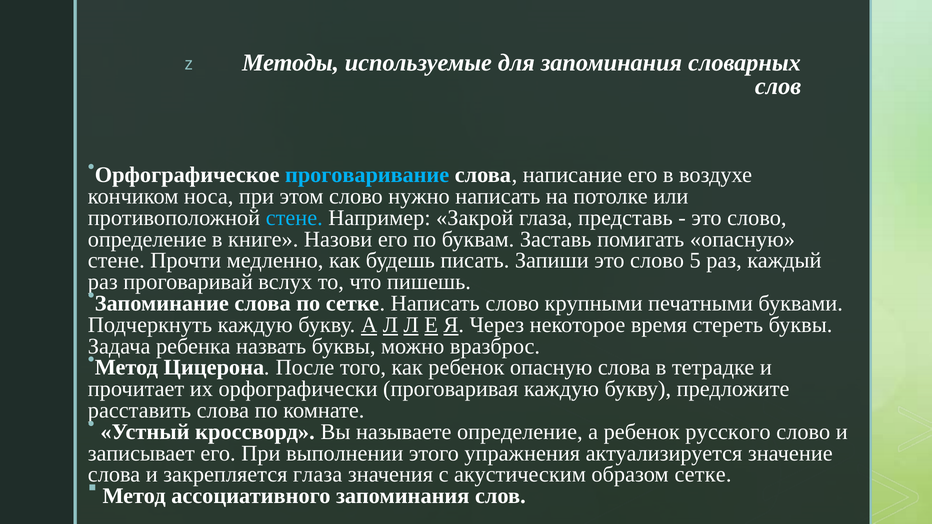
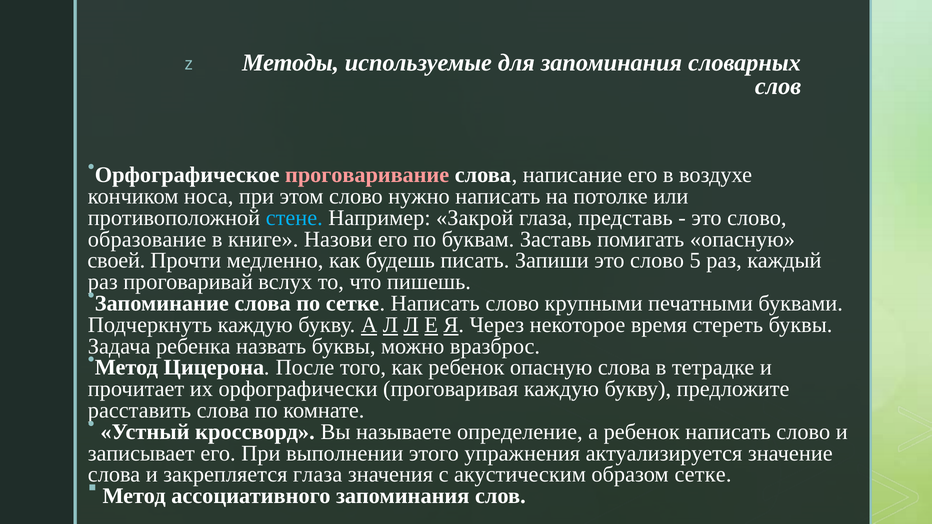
проговаривание colour: light blue -> pink
определение at (147, 239): определение -> образование
стене at (116, 261): стене -> своей
ребенок русского: русского -> написать
